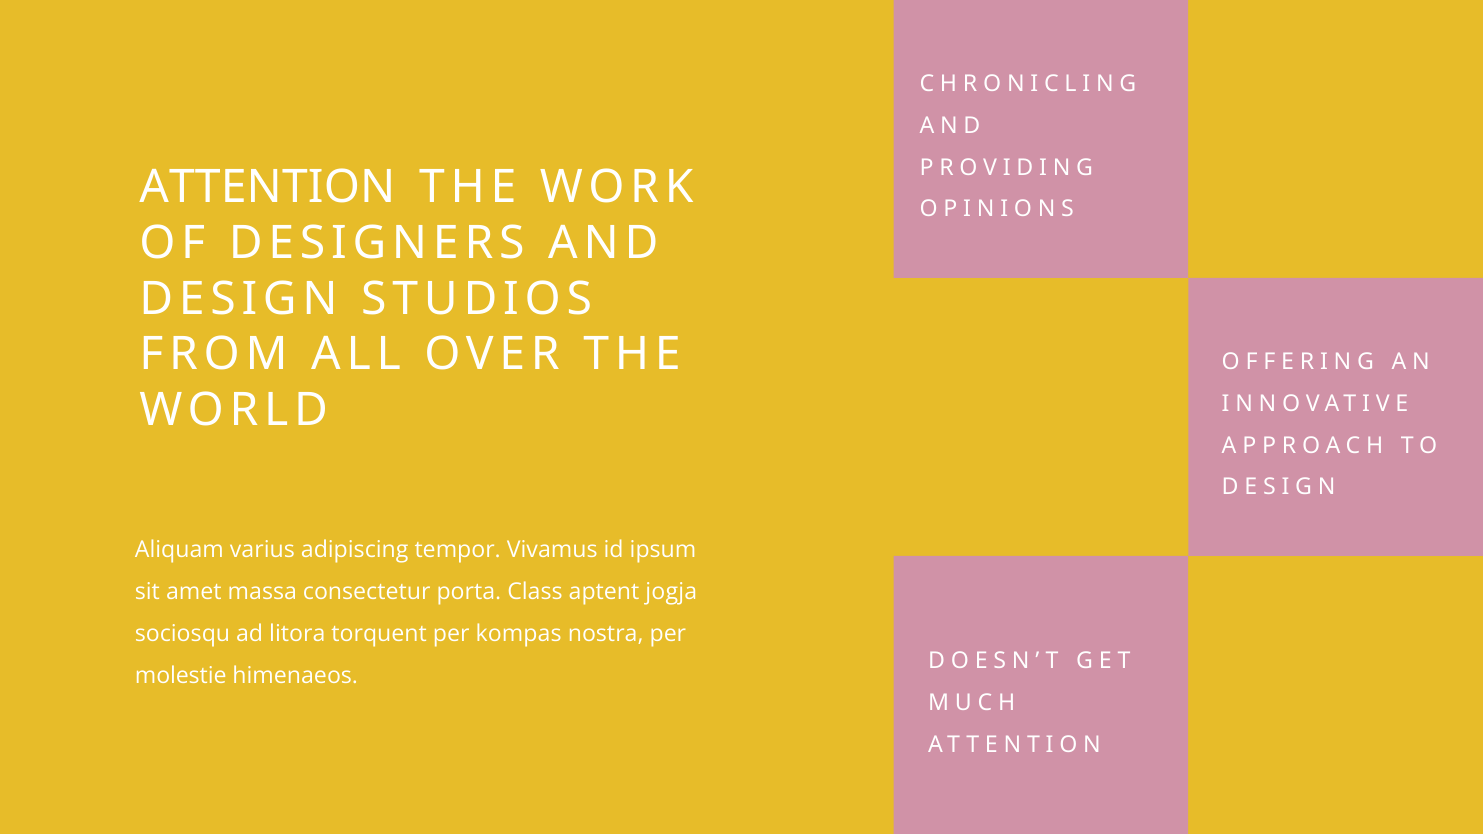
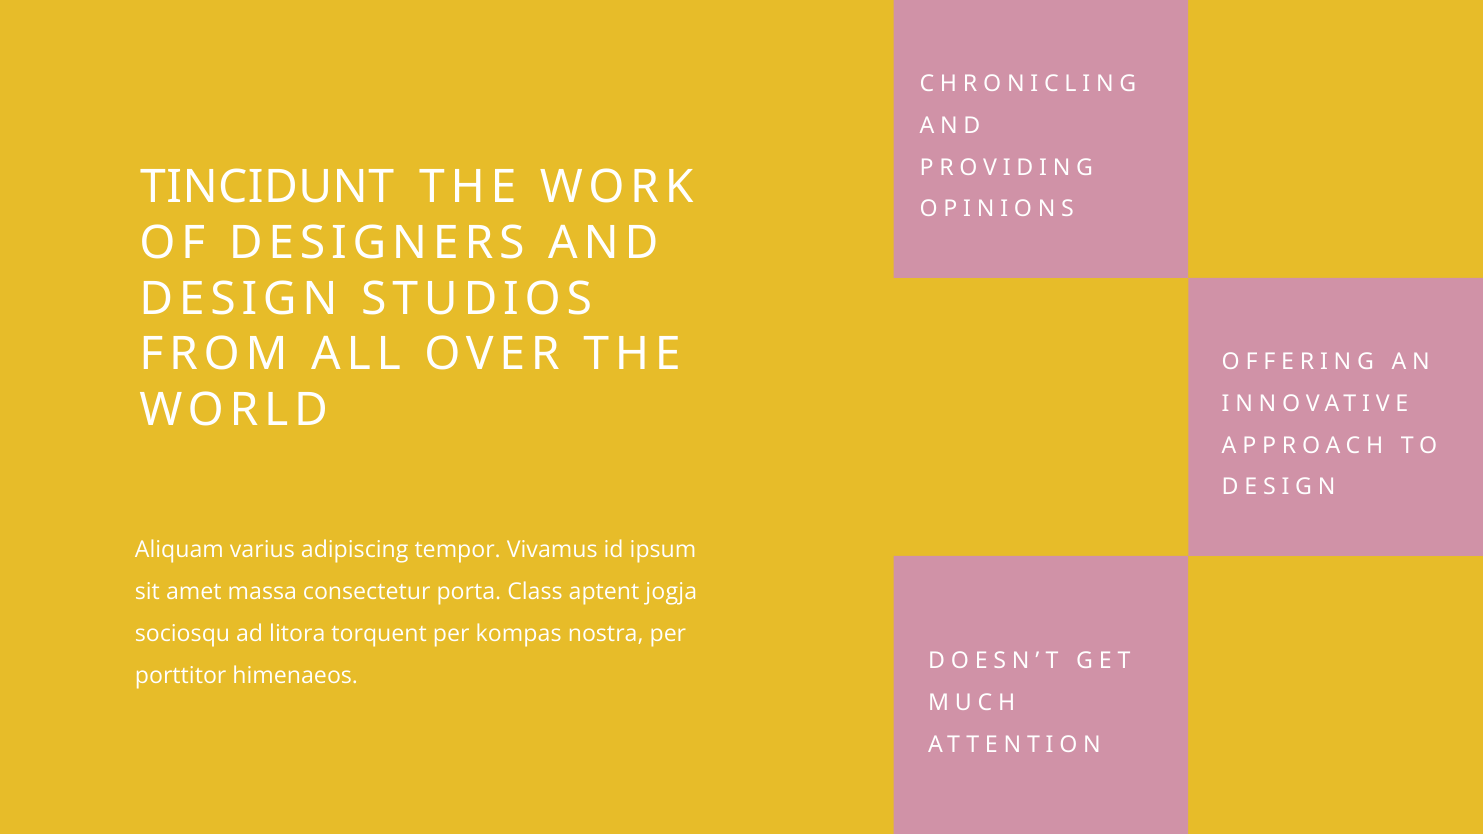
ATTENTION: ATTENTION -> TINCIDUNT
molestie: molestie -> porttitor
